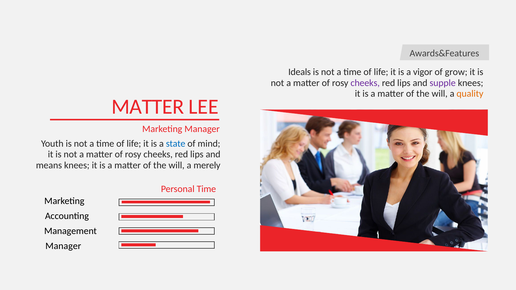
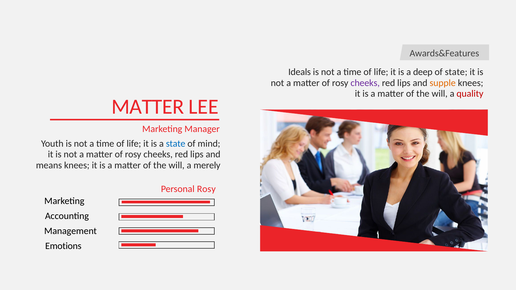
vigor: vigor -> deep
of grow: grow -> state
supple colour: purple -> orange
quality colour: orange -> red
Personal Time: Time -> Rosy
Manager at (63, 246): Manager -> Emotions
